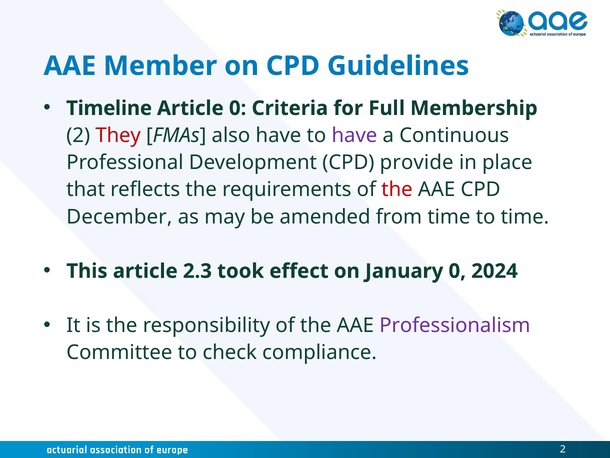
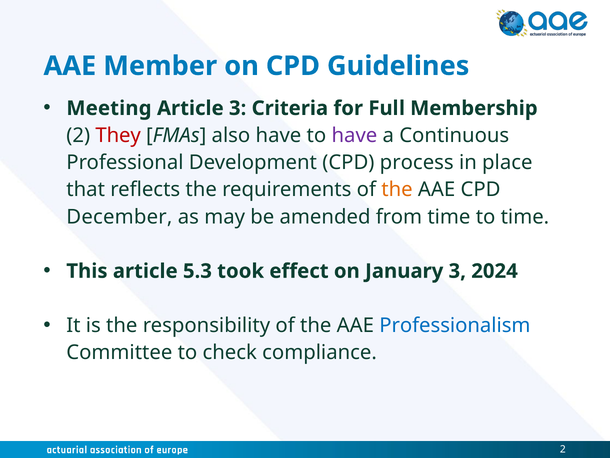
Timeline: Timeline -> Meeting
Article 0: 0 -> 3
provide: provide -> process
the at (397, 189) colour: red -> orange
2.3: 2.3 -> 5.3
January 0: 0 -> 3
Professionalism colour: purple -> blue
